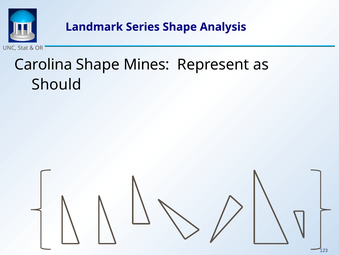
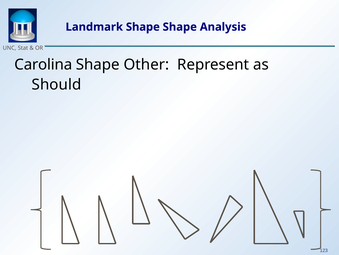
Landmark Series: Series -> Shape
Mines: Mines -> Other
